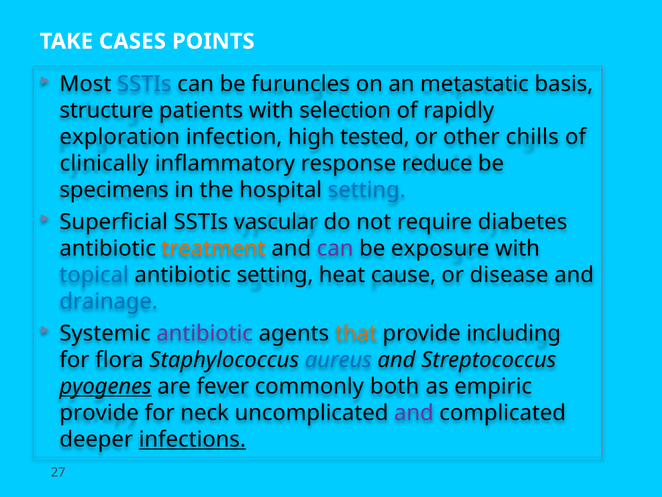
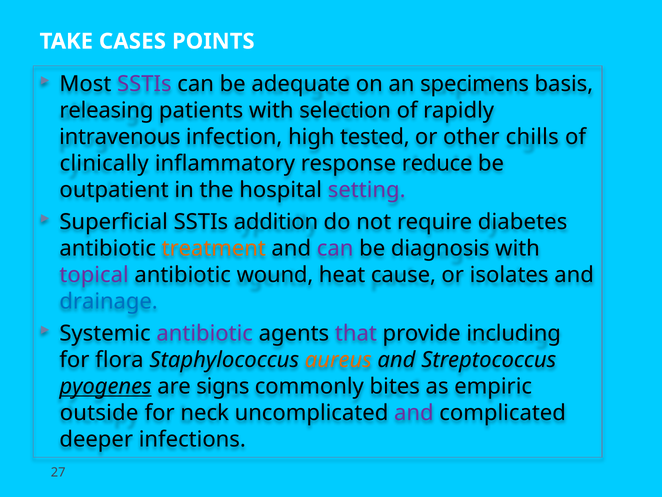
SSTIs at (144, 84) colour: blue -> purple
furuncles: furuncles -> adequate
metastatic: metastatic -> specimens
structure: structure -> releasing
exploration: exploration -> intravenous
specimens: specimens -> outpatient
setting at (367, 190) colour: blue -> purple
vascular: vascular -> addition
exposure: exposure -> diagnosis
topical colour: blue -> purple
antibiotic setting: setting -> wound
disease: disease -> isolates
that colour: orange -> purple
aureus colour: blue -> orange
fever: fever -> signs
both: both -> bites
provide at (99, 413): provide -> outside
infections underline: present -> none
